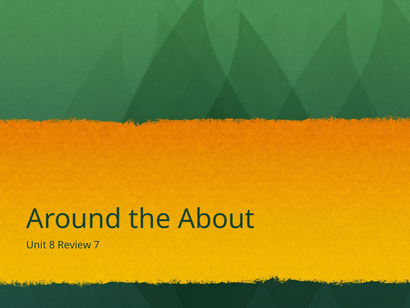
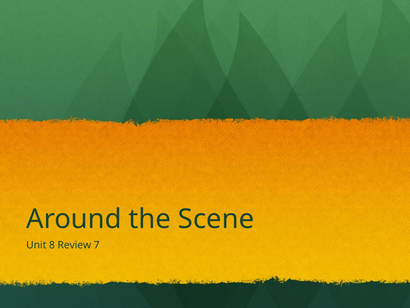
About: About -> Scene
